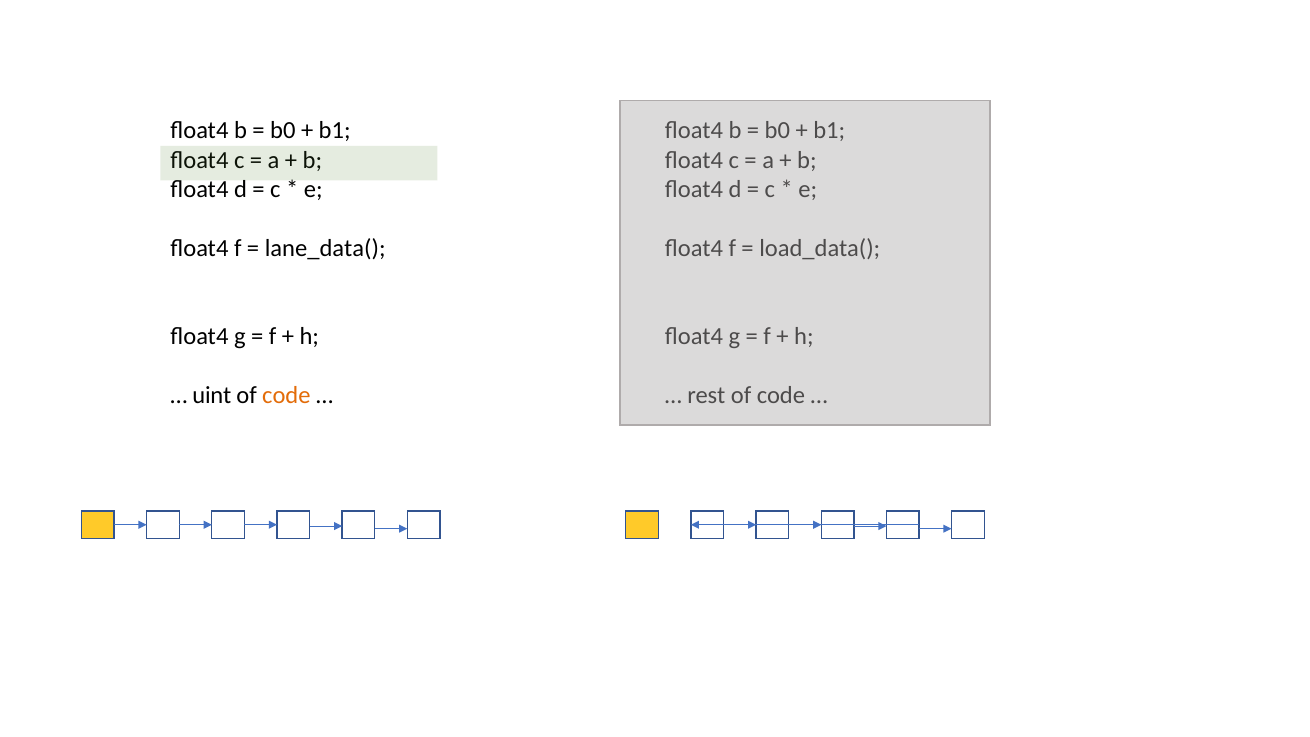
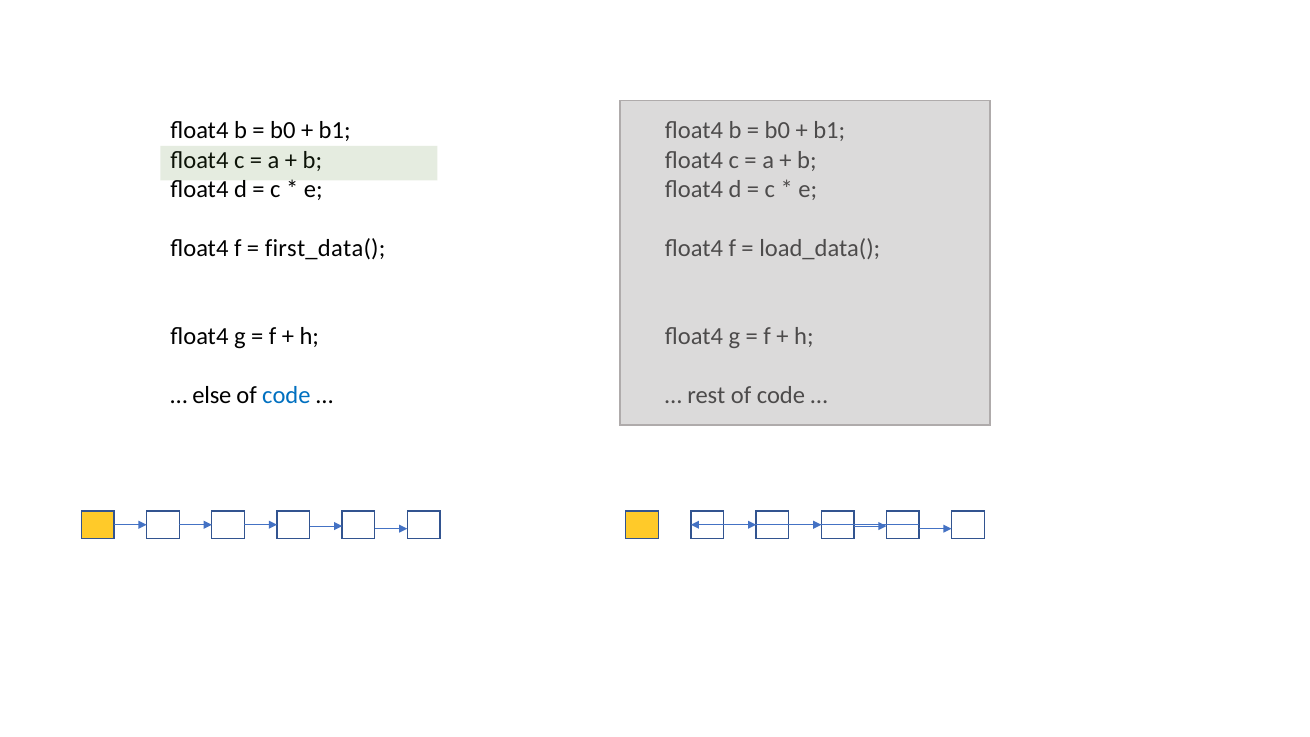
lane_data(: lane_data( -> first_data(
uint: uint -> else
code at (286, 396) colour: orange -> blue
